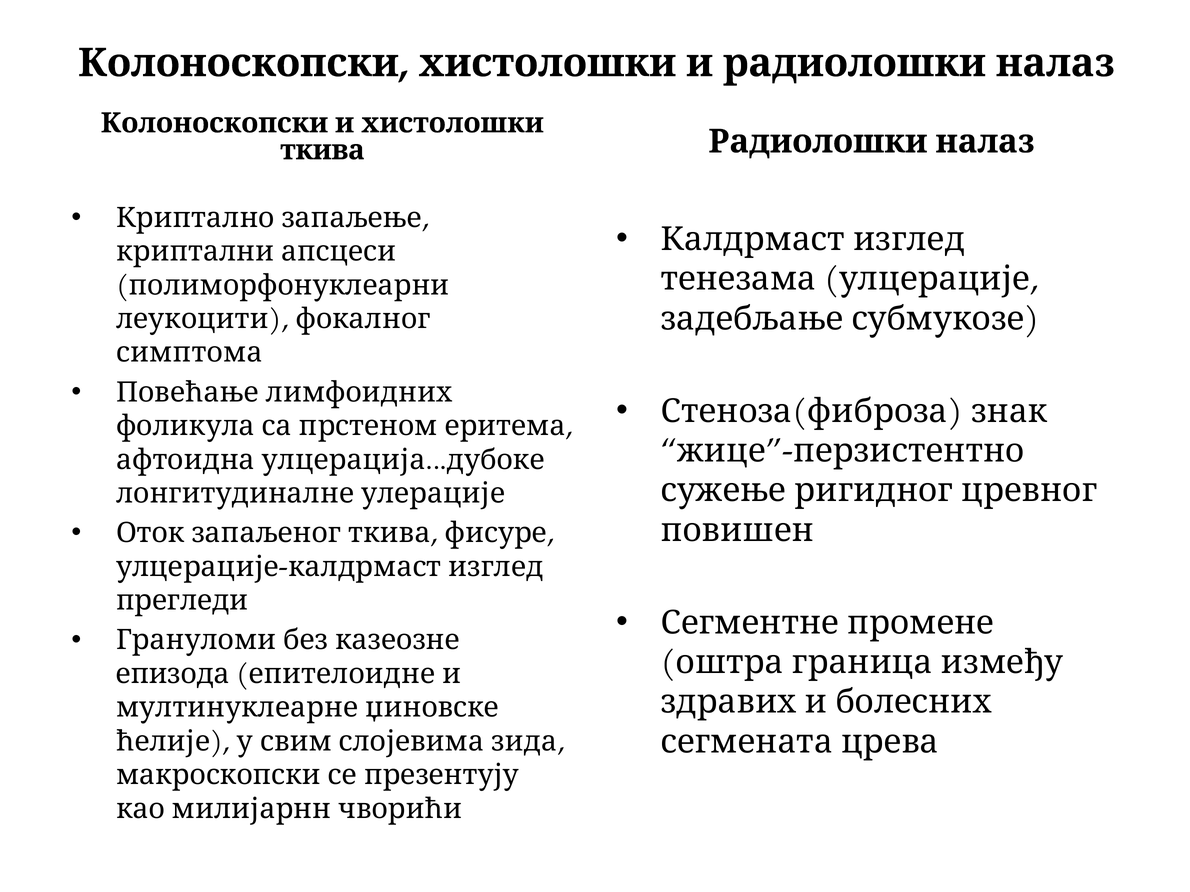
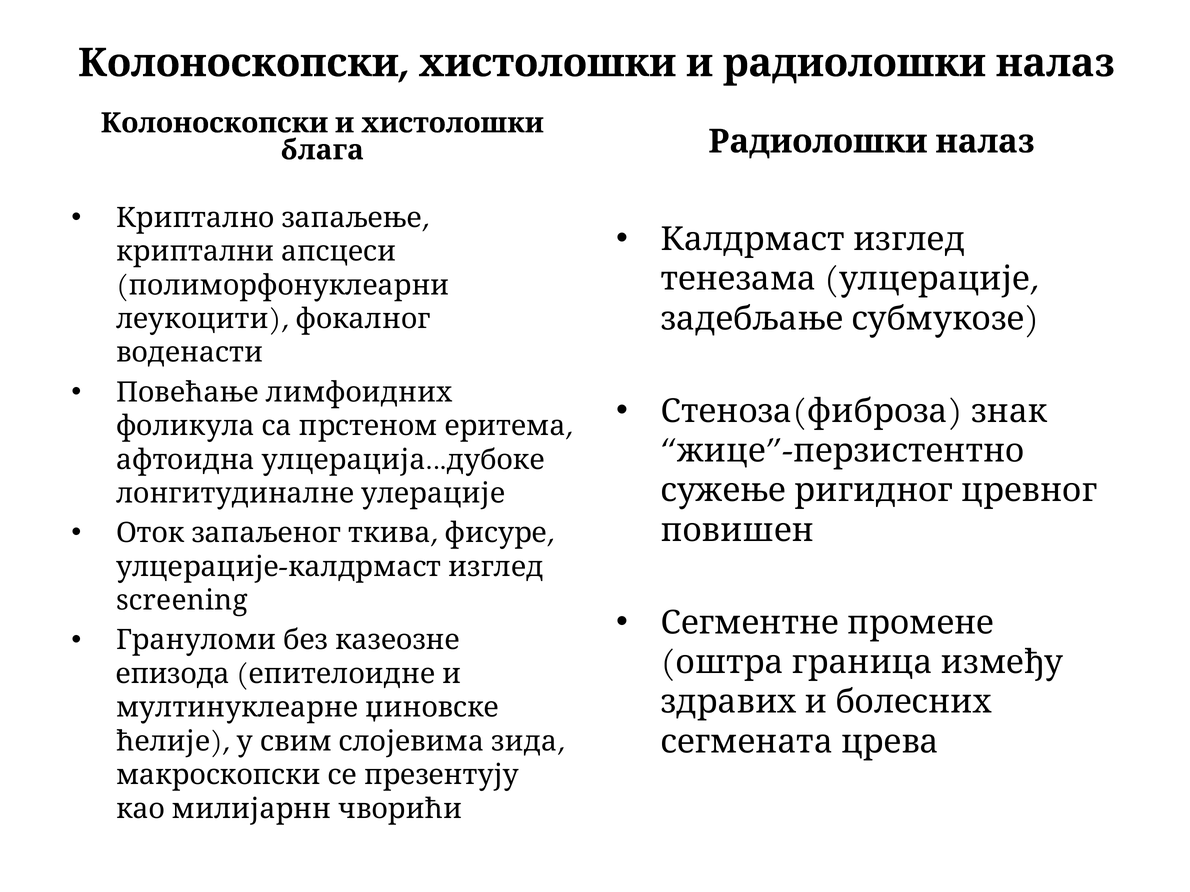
ткива at (323, 150): ткива -> блага
симптома: симптома -> воденасти
прегледи: прегледи -> screening
